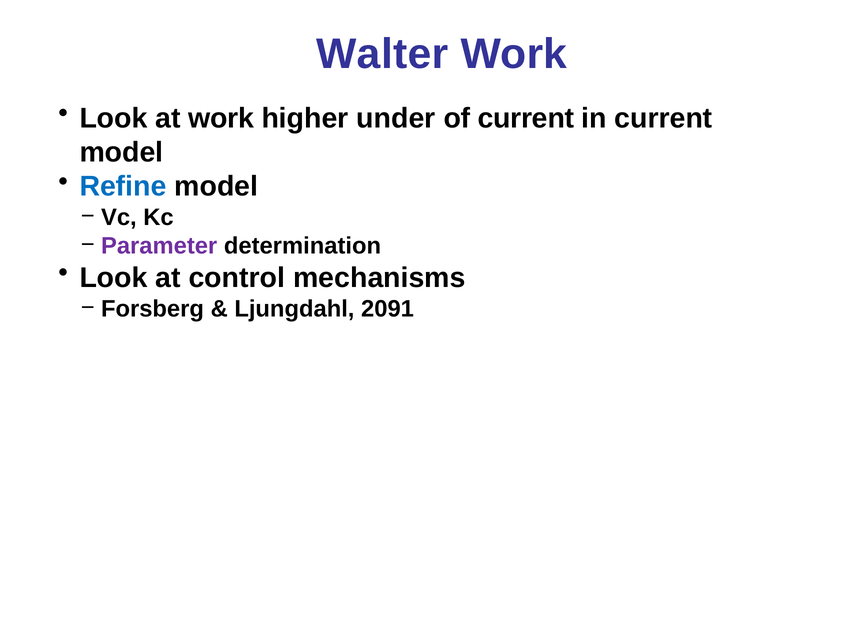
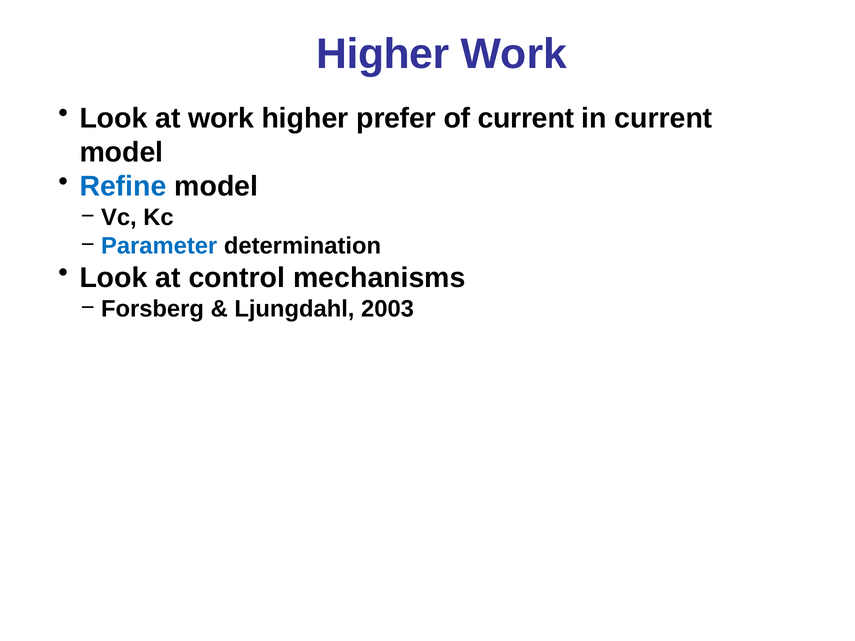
Walter at (382, 54): Walter -> Higher
under: under -> prefer
Parameter colour: purple -> blue
2091: 2091 -> 2003
